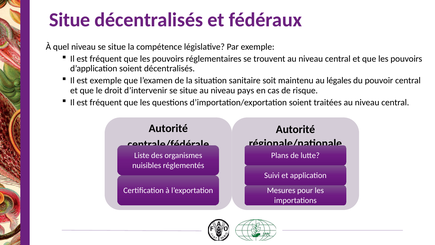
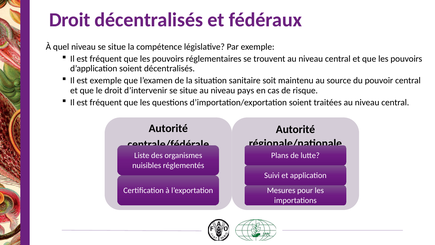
Situe at (70, 20): Situe -> Droit
légales: légales -> source
